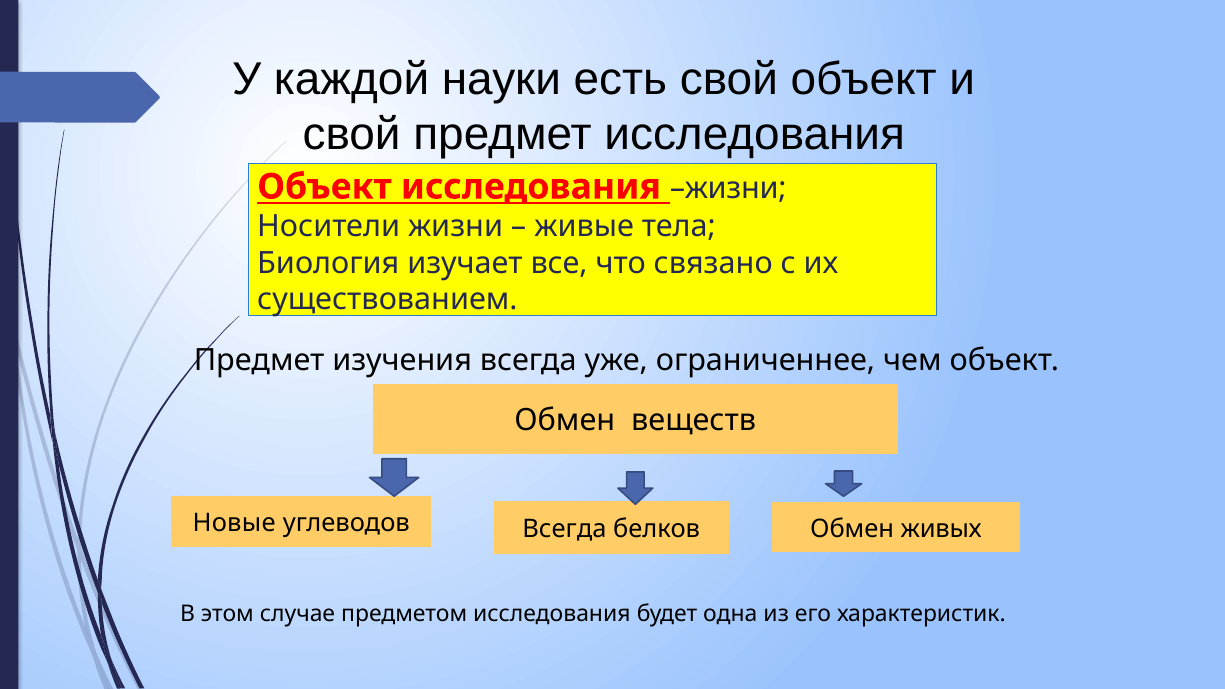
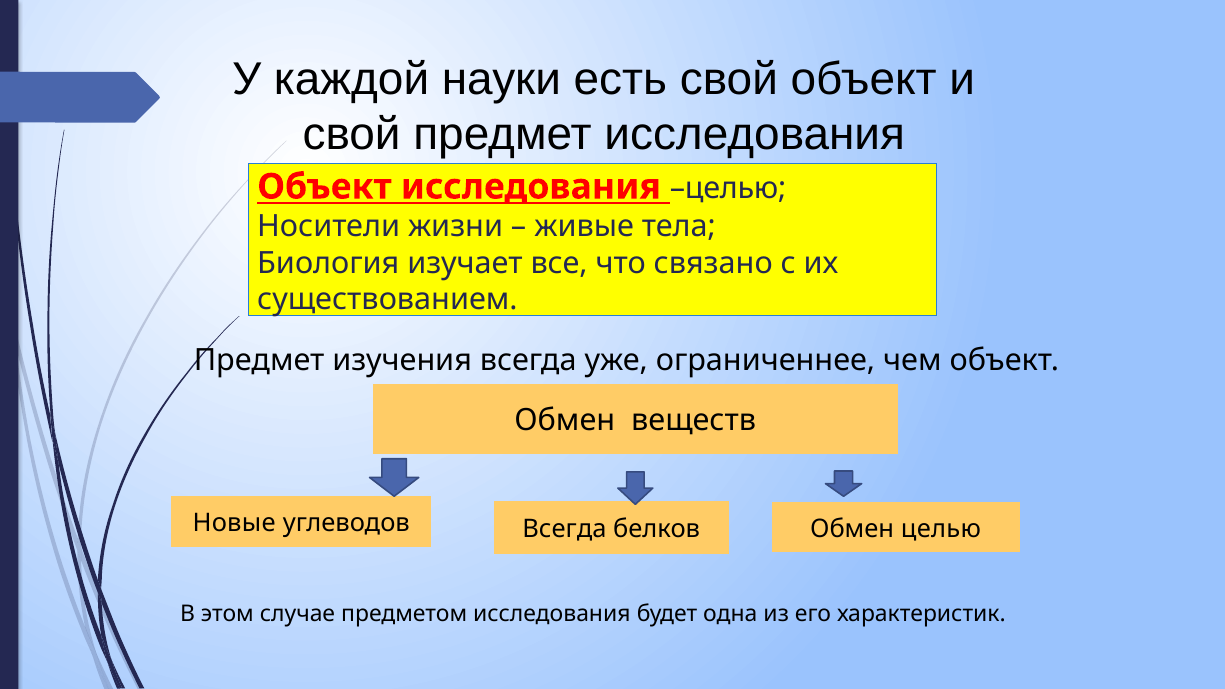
исследования жизни: жизни -> целью
Обмен живых: живых -> целью
